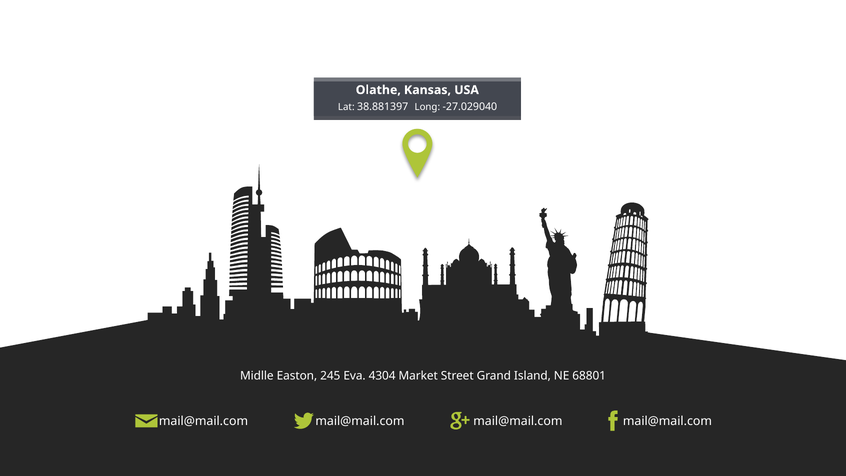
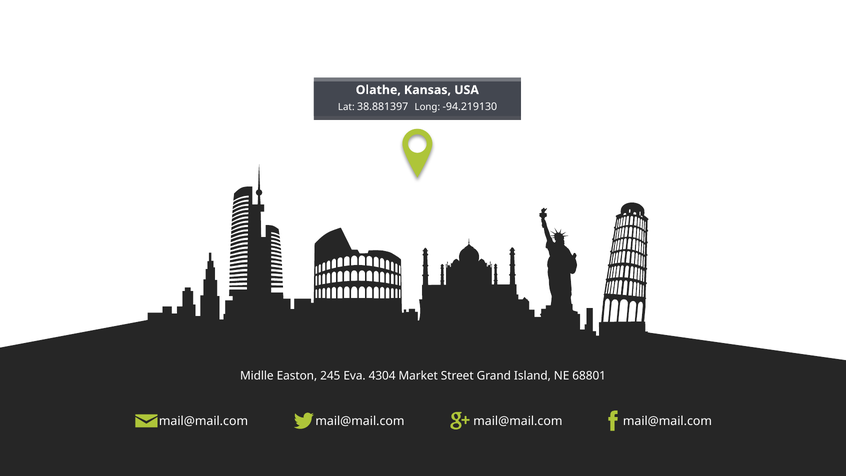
-27.029040: -27.029040 -> -94.219130
